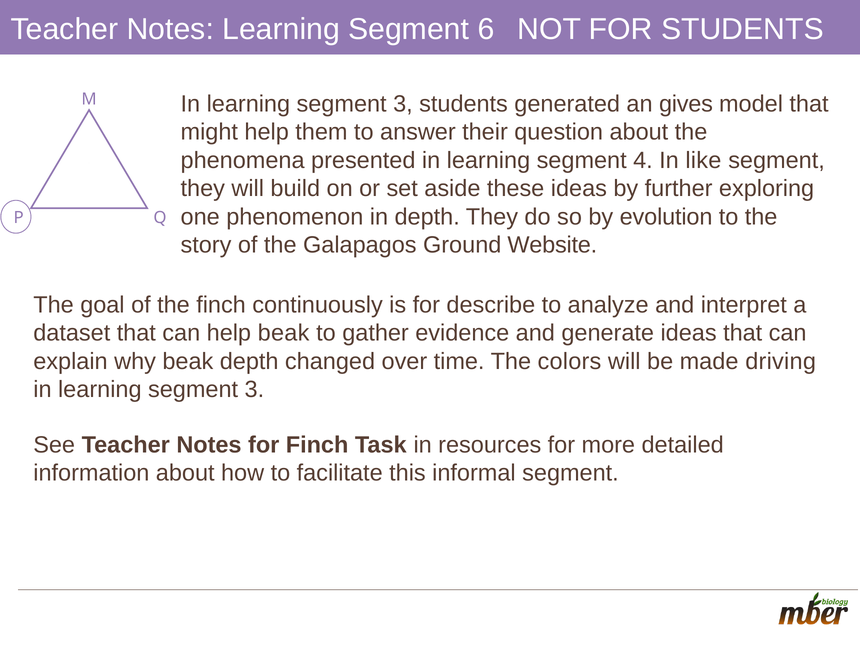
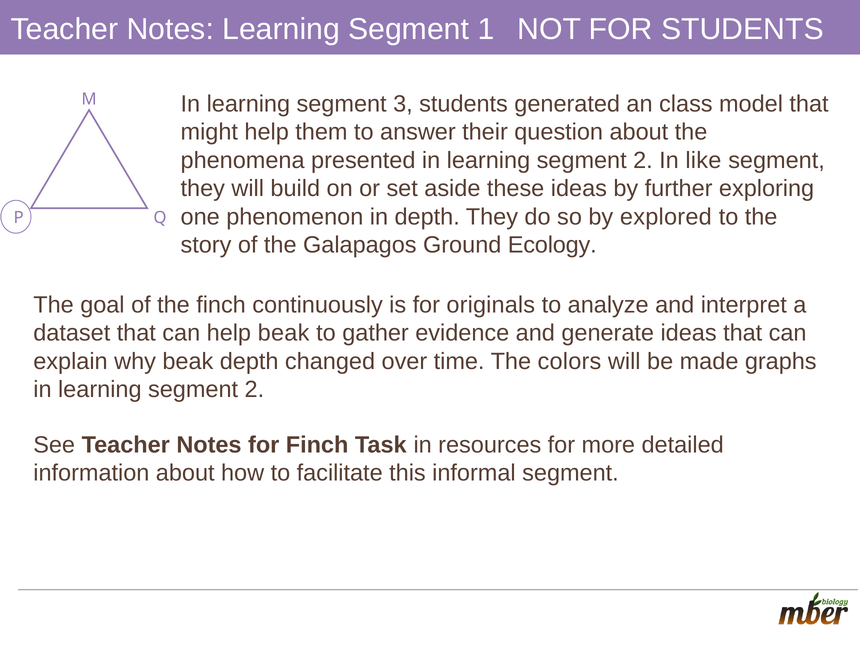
6: 6 -> 1
gives: gives -> class
4 at (643, 160): 4 -> 2
evolution: evolution -> explored
Website: Website -> Ecology
describe: describe -> originals
driving: driving -> graphs
3 at (254, 390): 3 -> 2
